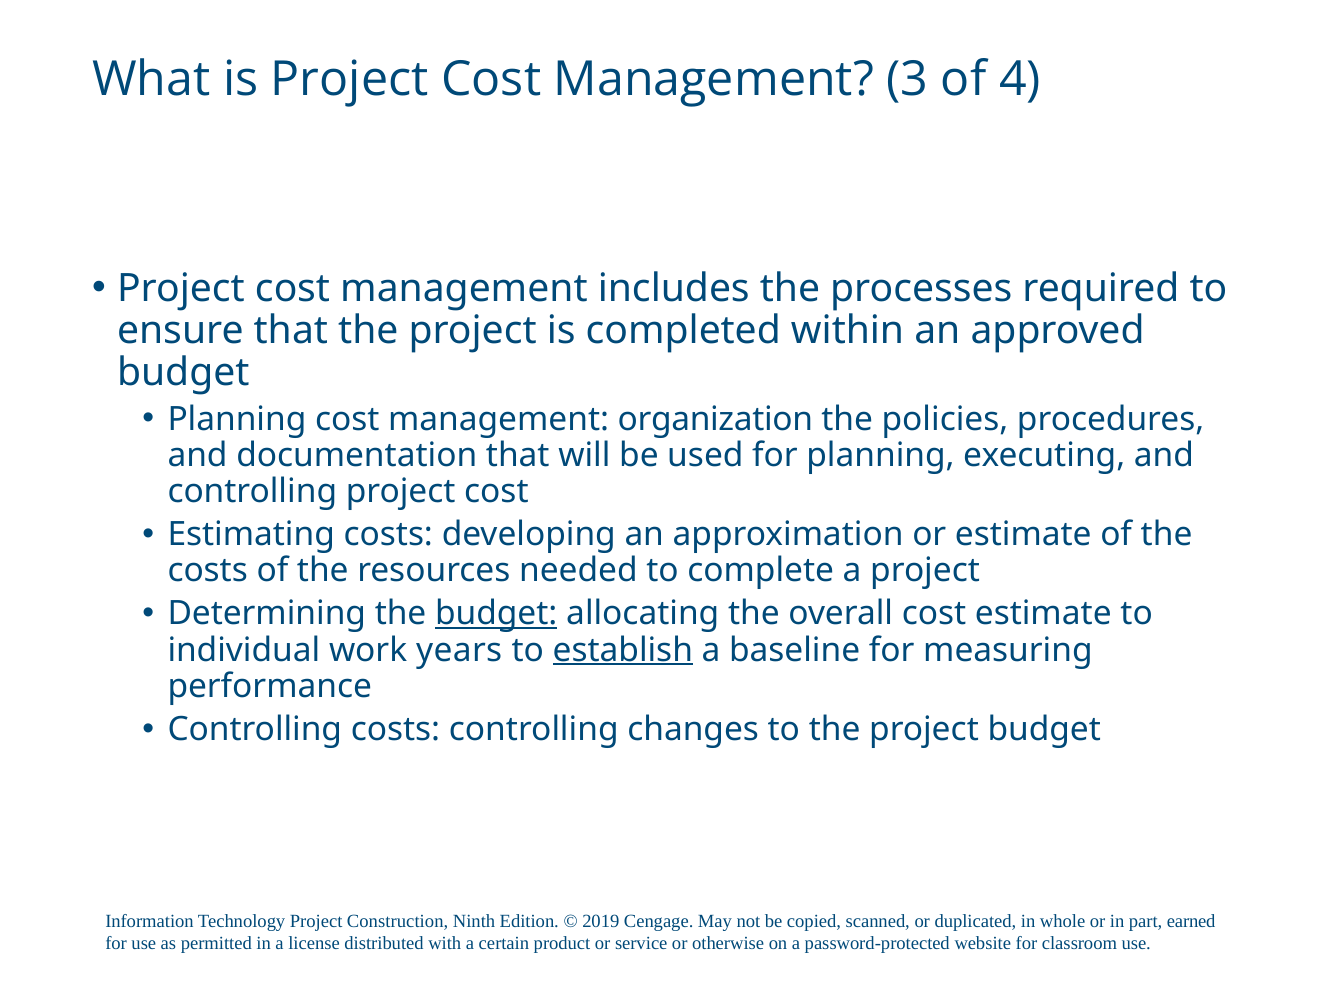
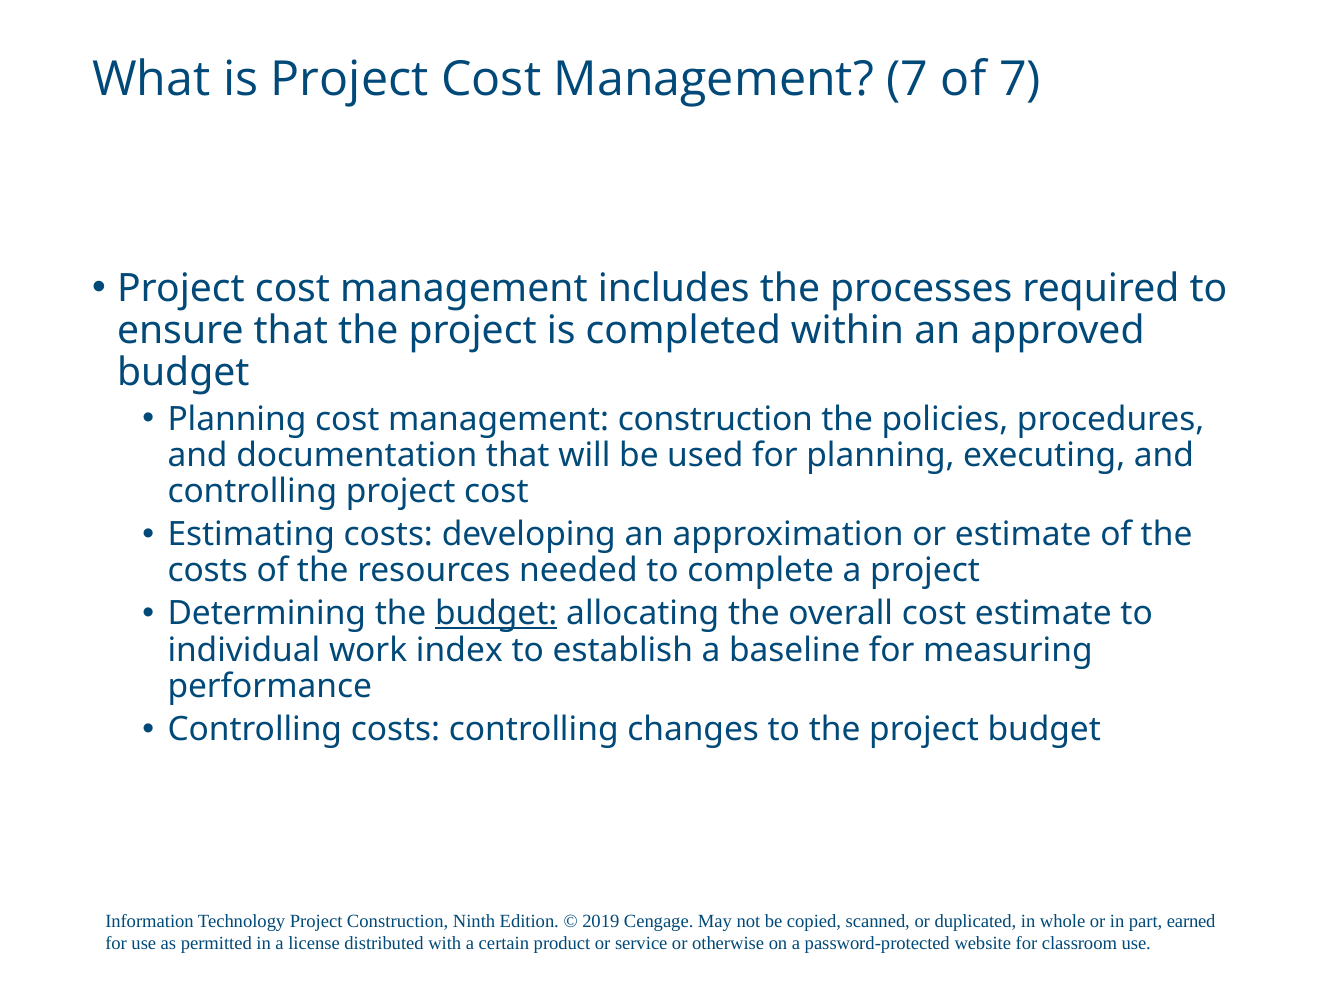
Management 3: 3 -> 7
of 4: 4 -> 7
management organization: organization -> construction
years: years -> index
establish underline: present -> none
